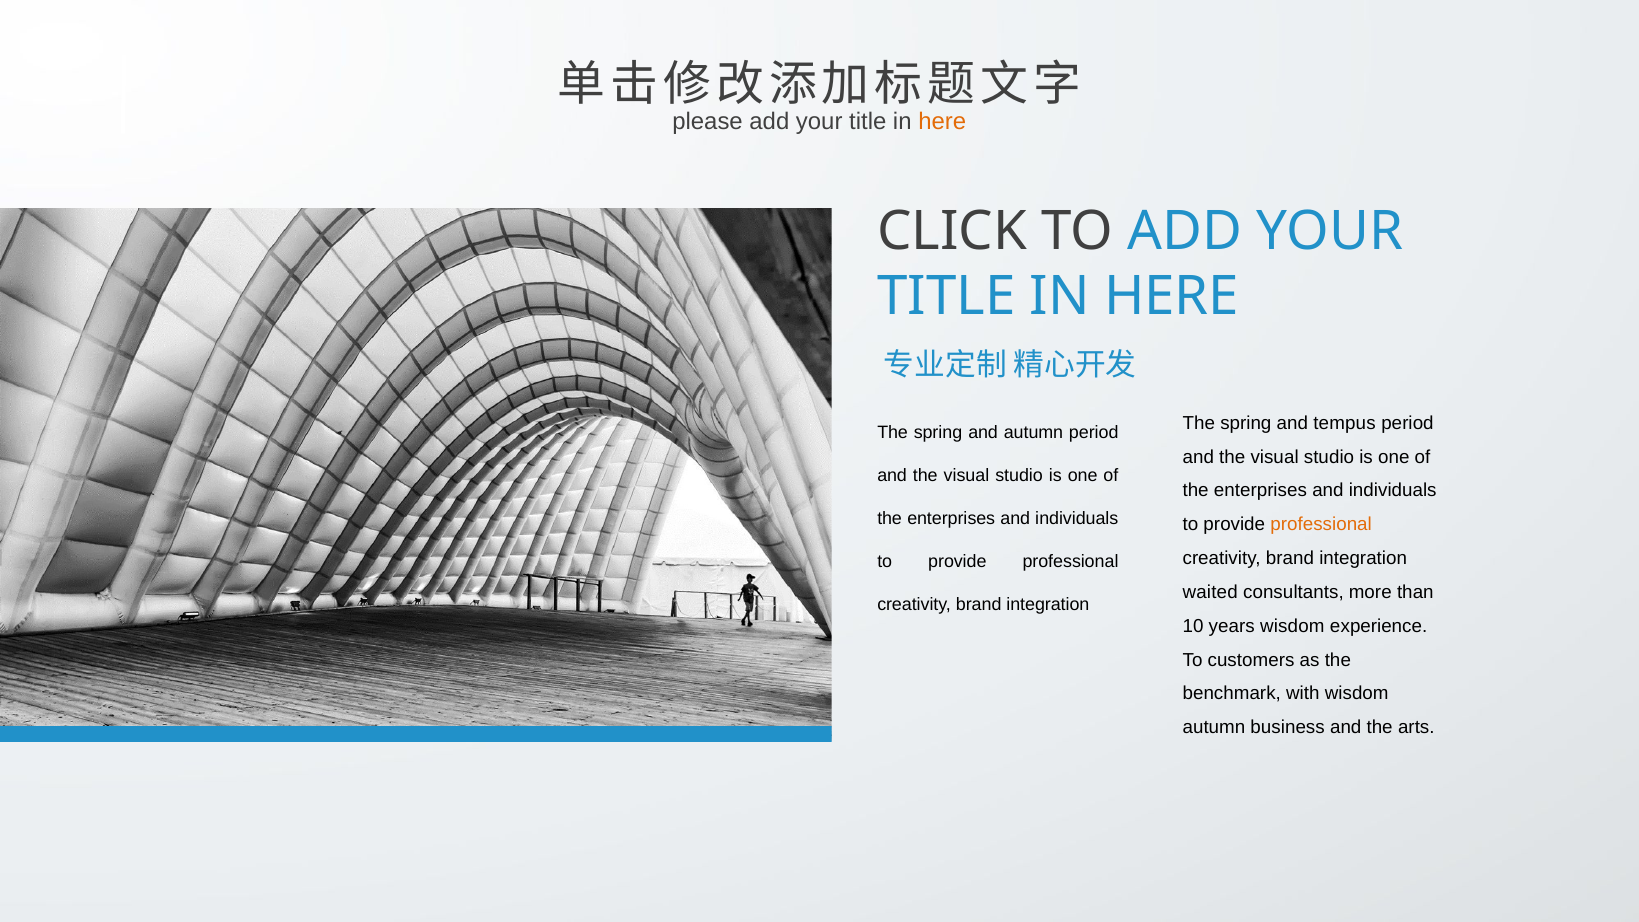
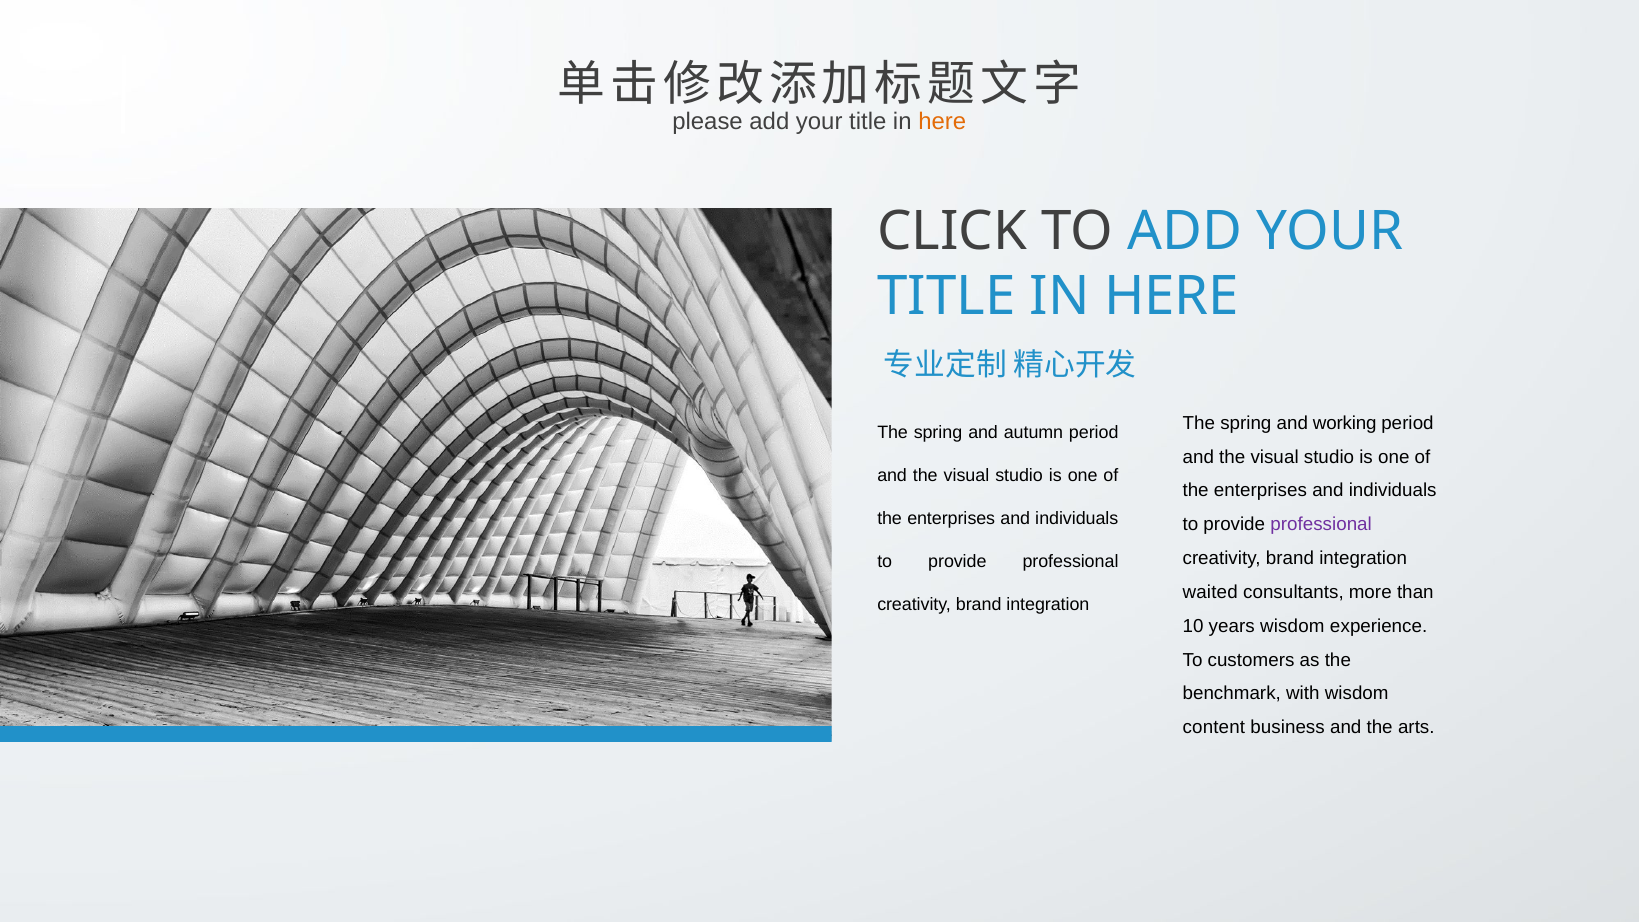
tempus: tempus -> working
professional at (1321, 525) colour: orange -> purple
autumn at (1214, 728): autumn -> content
